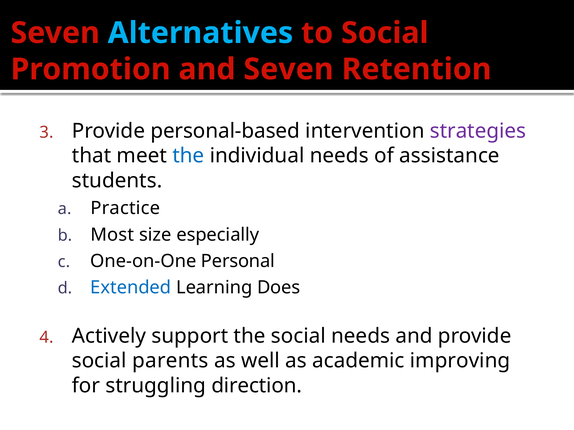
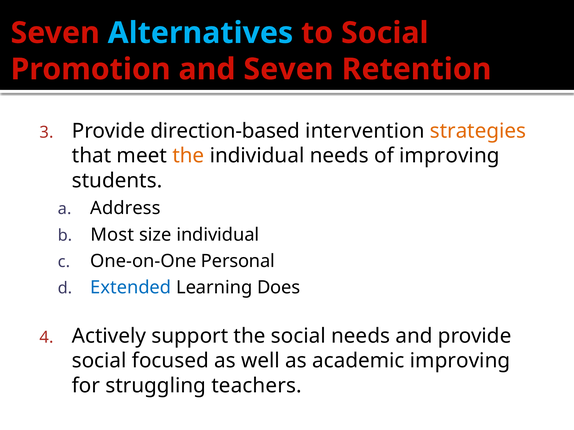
personal-based: personal-based -> direction-based
strategies colour: purple -> orange
the at (188, 156) colour: blue -> orange
of assistance: assistance -> improving
Practice: Practice -> Address
size especially: especially -> individual
parents: parents -> focused
direction: direction -> teachers
